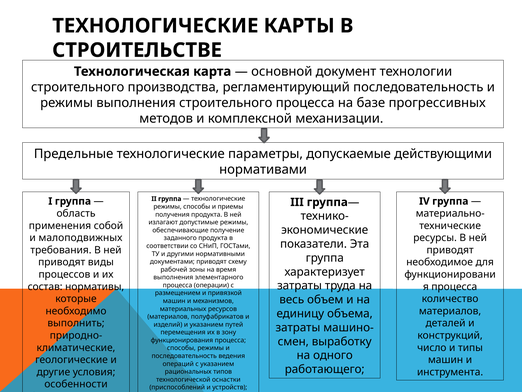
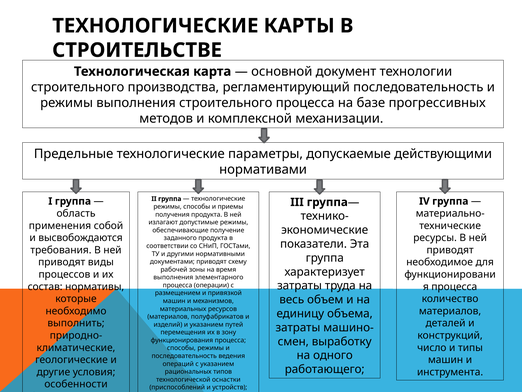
малоподвижных: малоподвижных -> высвобождаются
